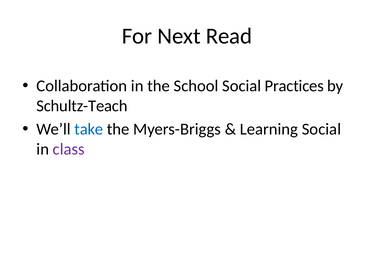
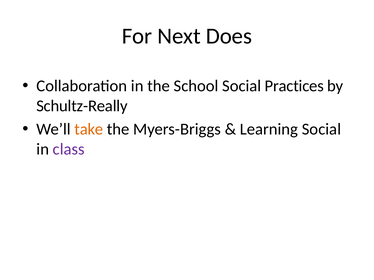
Read: Read -> Does
Schultz-Teach: Schultz-Teach -> Schultz-Really
take colour: blue -> orange
